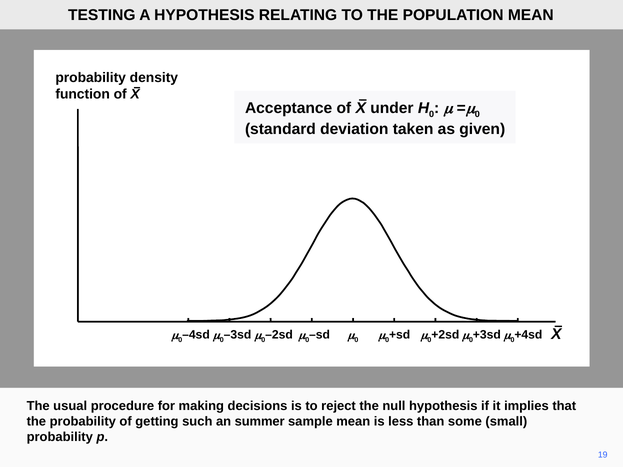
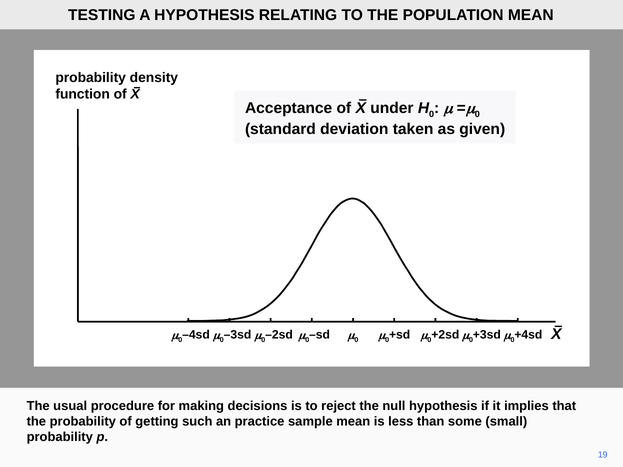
summer: summer -> practice
